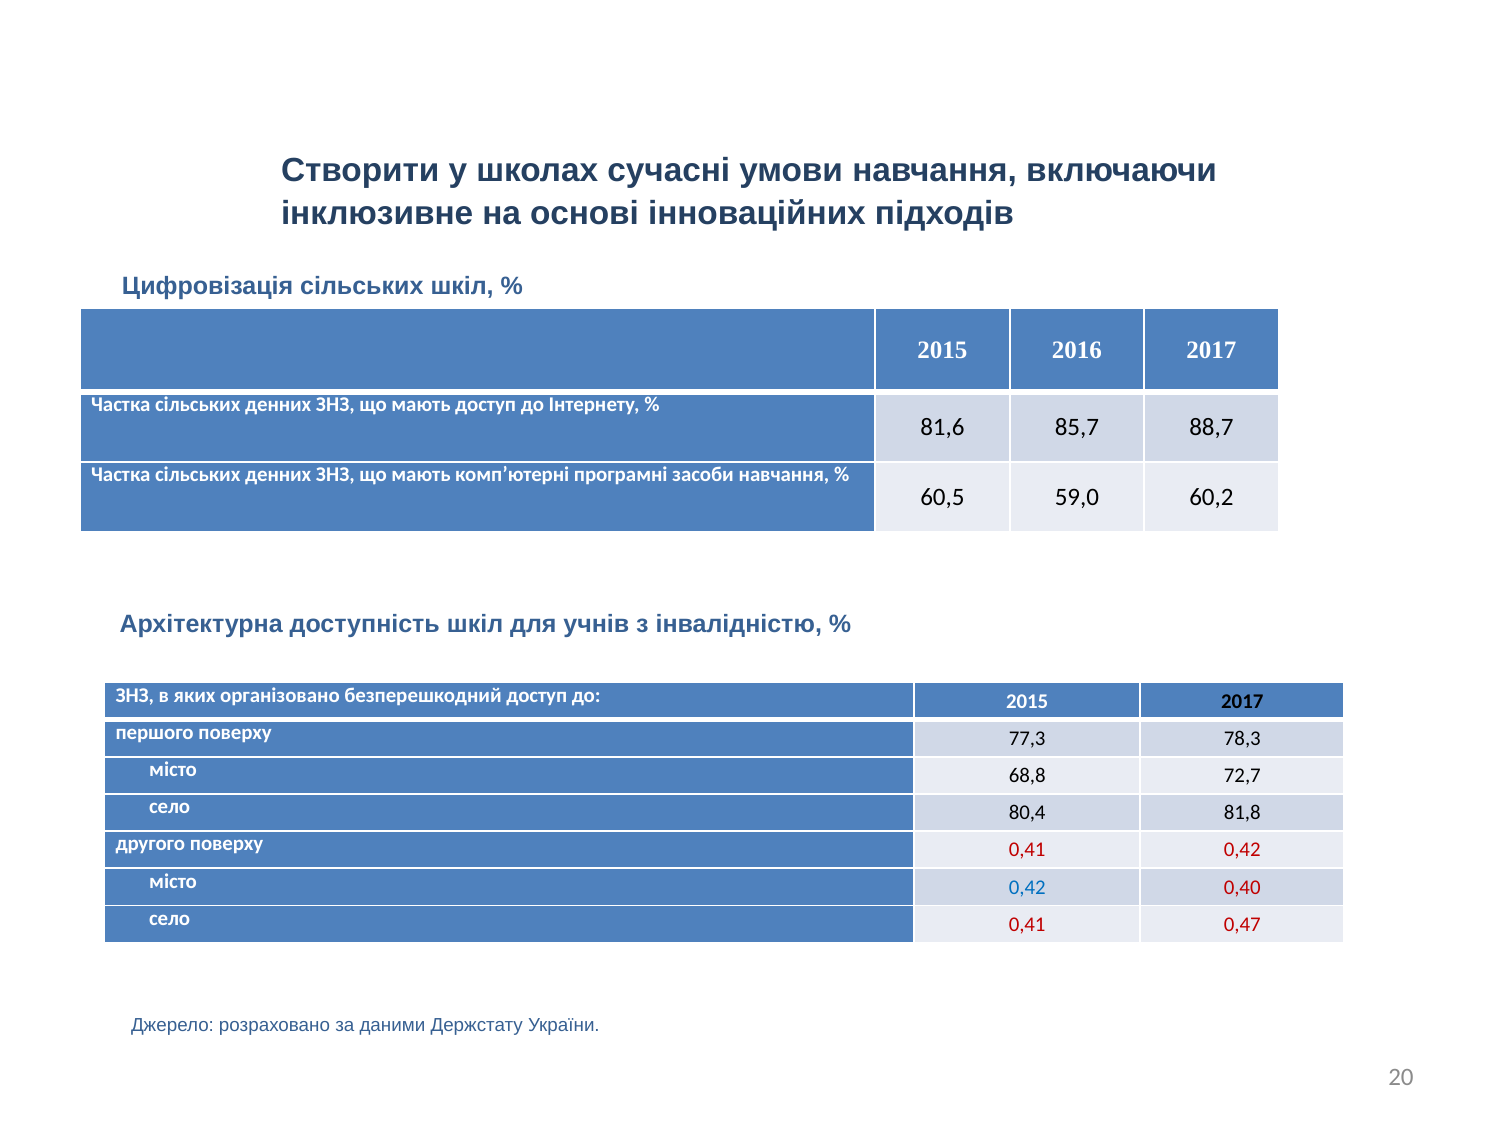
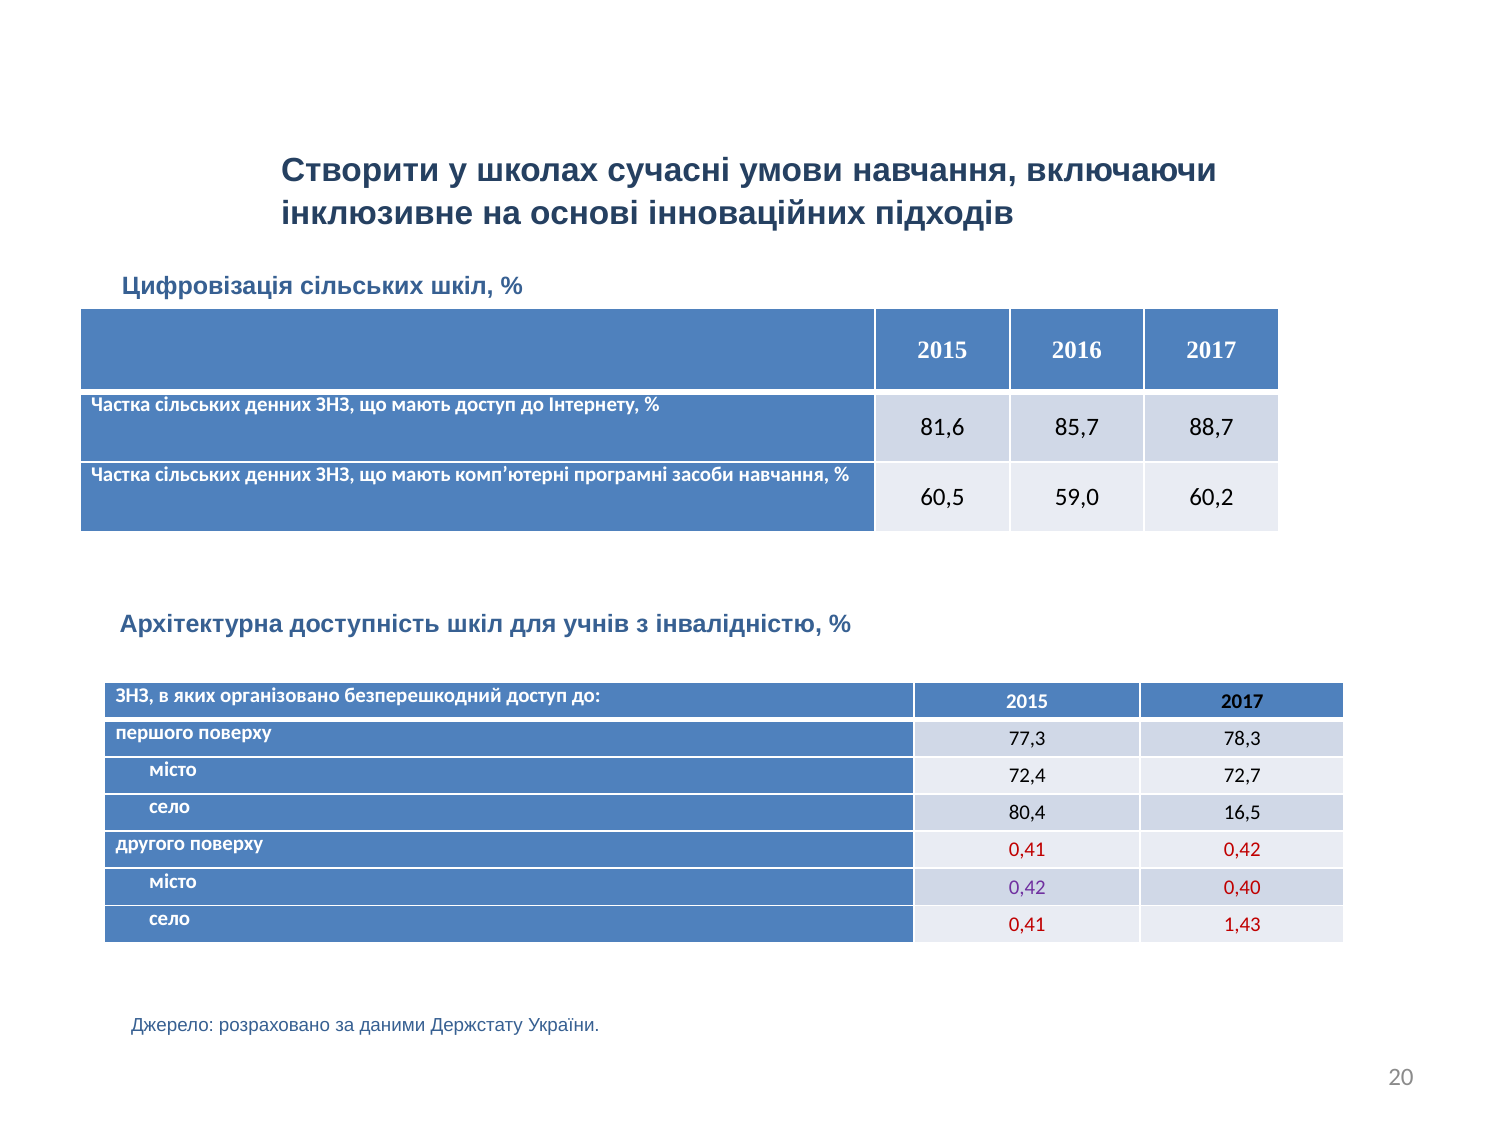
68,8: 68,8 -> 72,4
81,8: 81,8 -> 16,5
0,42 at (1027, 887) colour: blue -> purple
0,47: 0,47 -> 1,43
